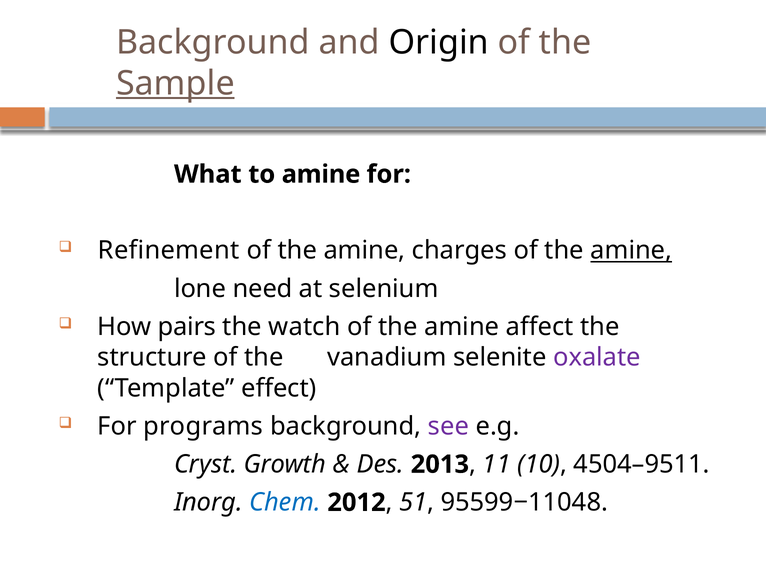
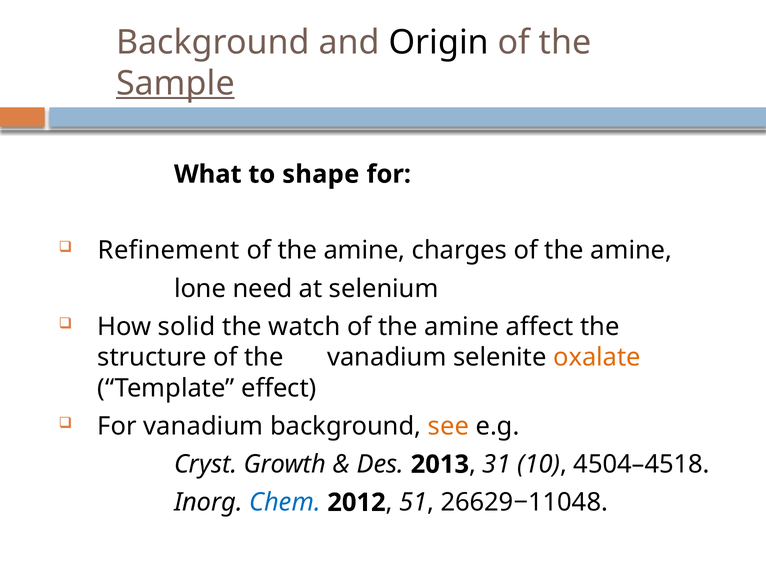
to amine: amine -> shape
amine at (631, 250) underline: present -> none
pairs: pairs -> solid
oxalate colour: purple -> orange
For programs: programs -> vanadium
see colour: purple -> orange
11: 11 -> 31
4504–9511: 4504–9511 -> 4504–4518
95599−11048: 95599−11048 -> 26629−11048
